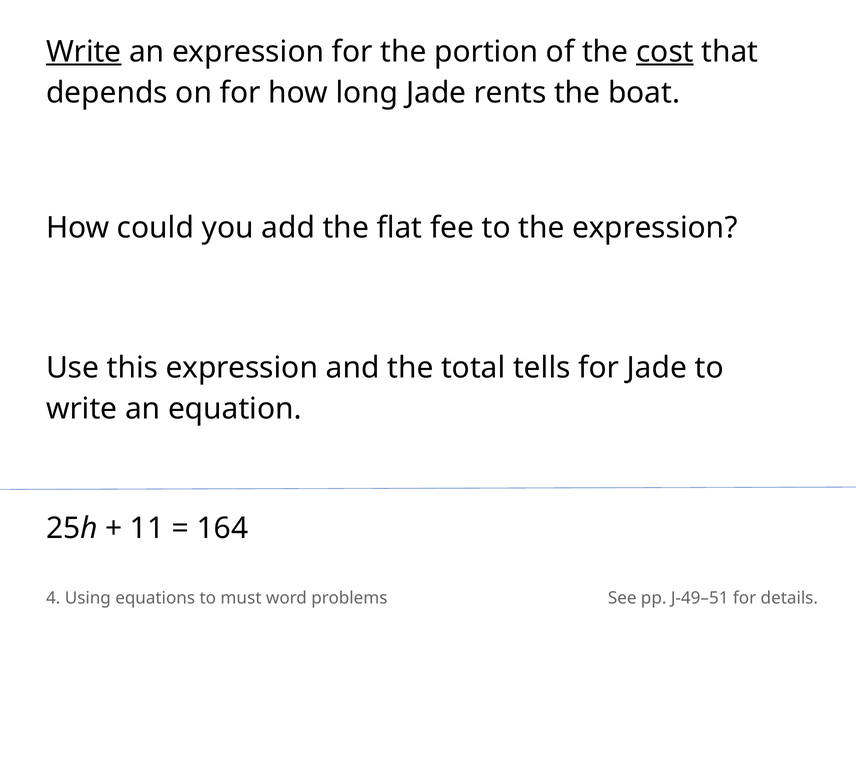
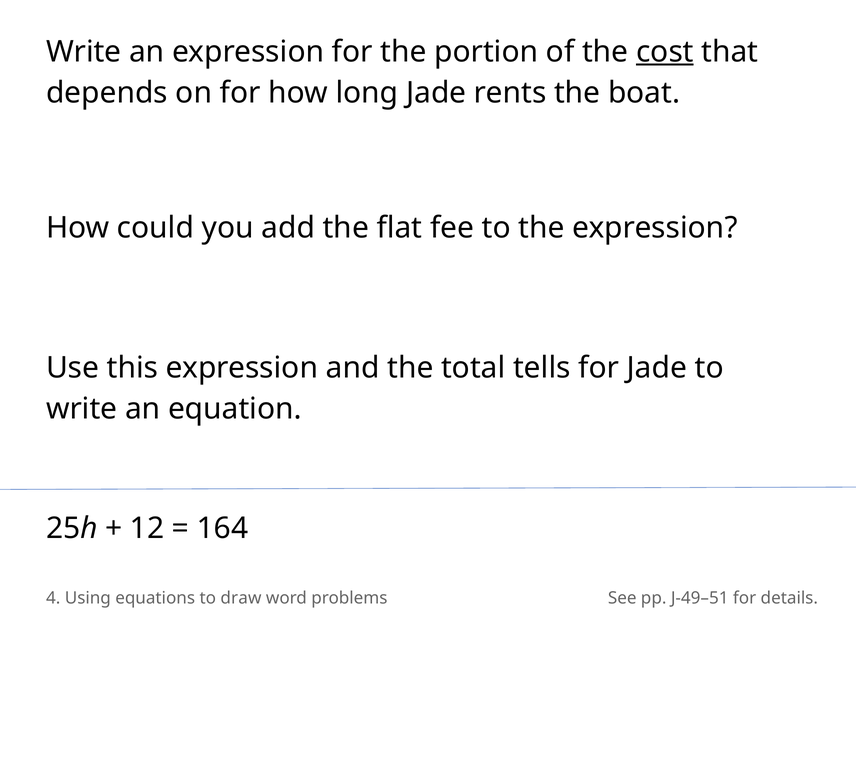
Write at (84, 52) underline: present -> none
11: 11 -> 12
must: must -> draw
